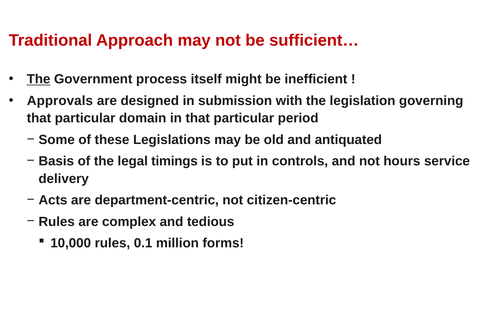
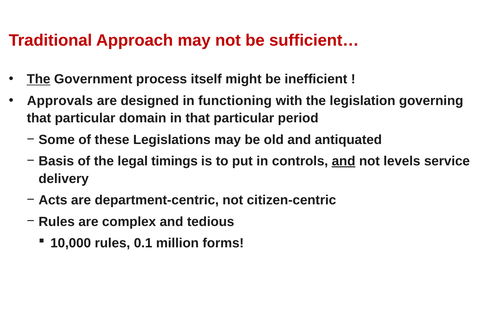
submission: submission -> functioning
and at (344, 161) underline: none -> present
hours: hours -> levels
